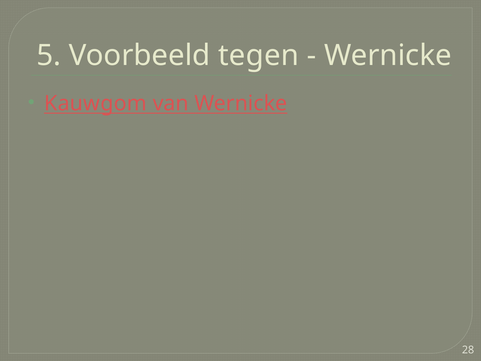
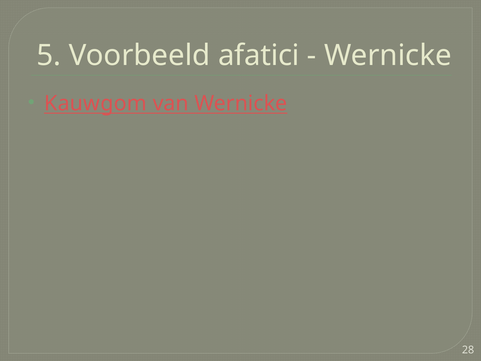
tegen: tegen -> afatici
